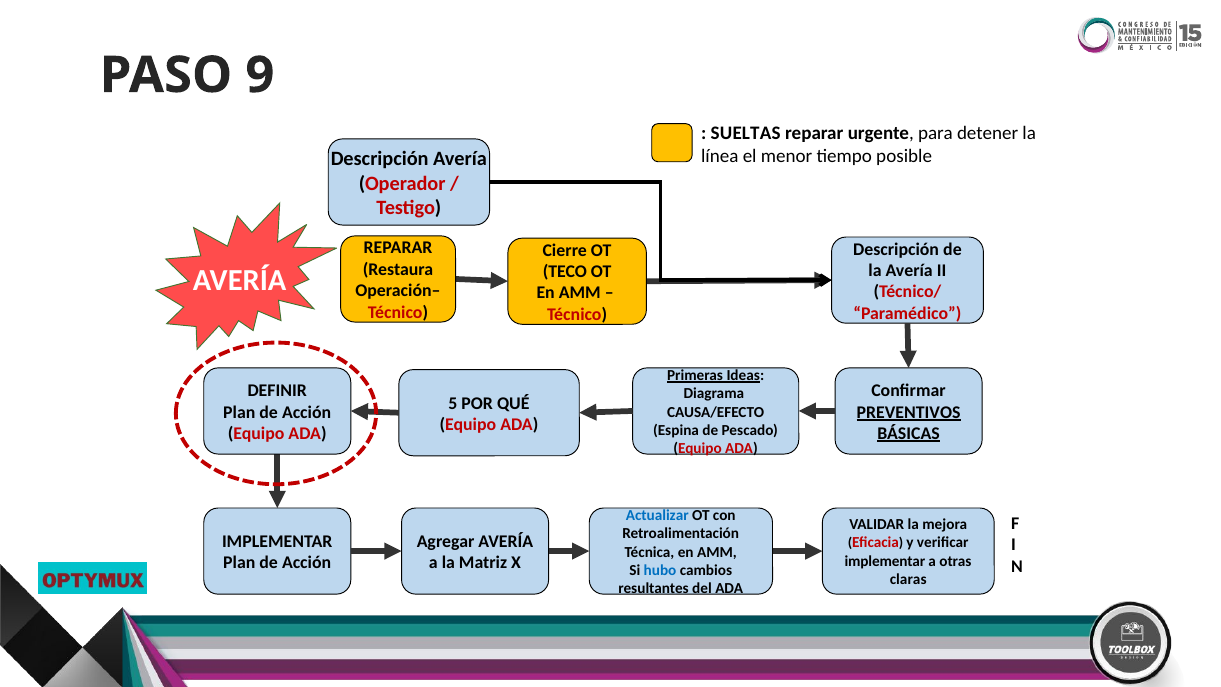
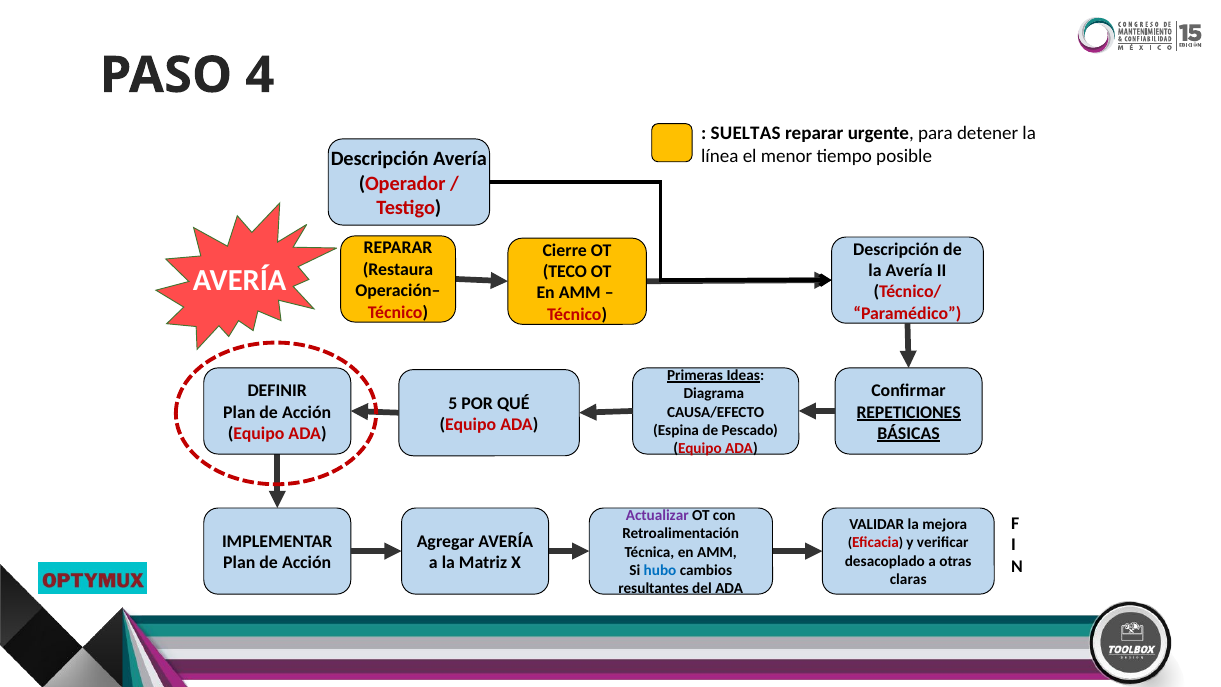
9: 9 -> 4
PREVENTIVOS: PREVENTIVOS -> REPETICIONES
Actualizar colour: blue -> purple
implementar at (885, 561): implementar -> desacoplado
